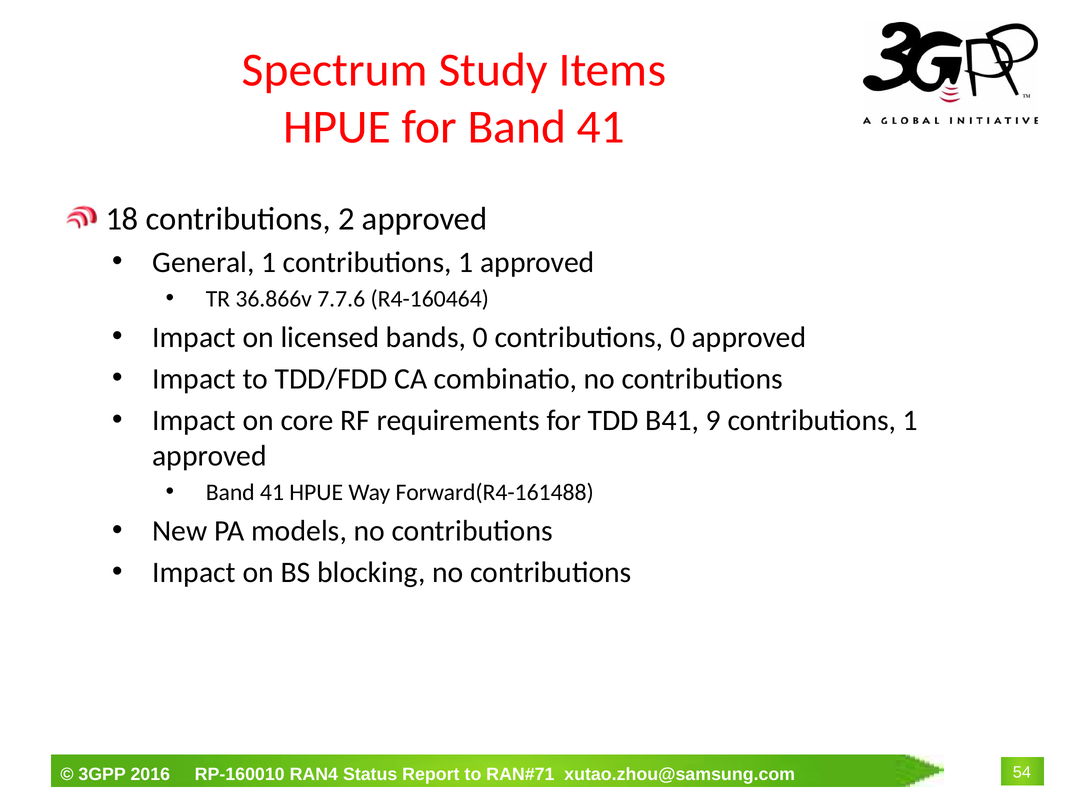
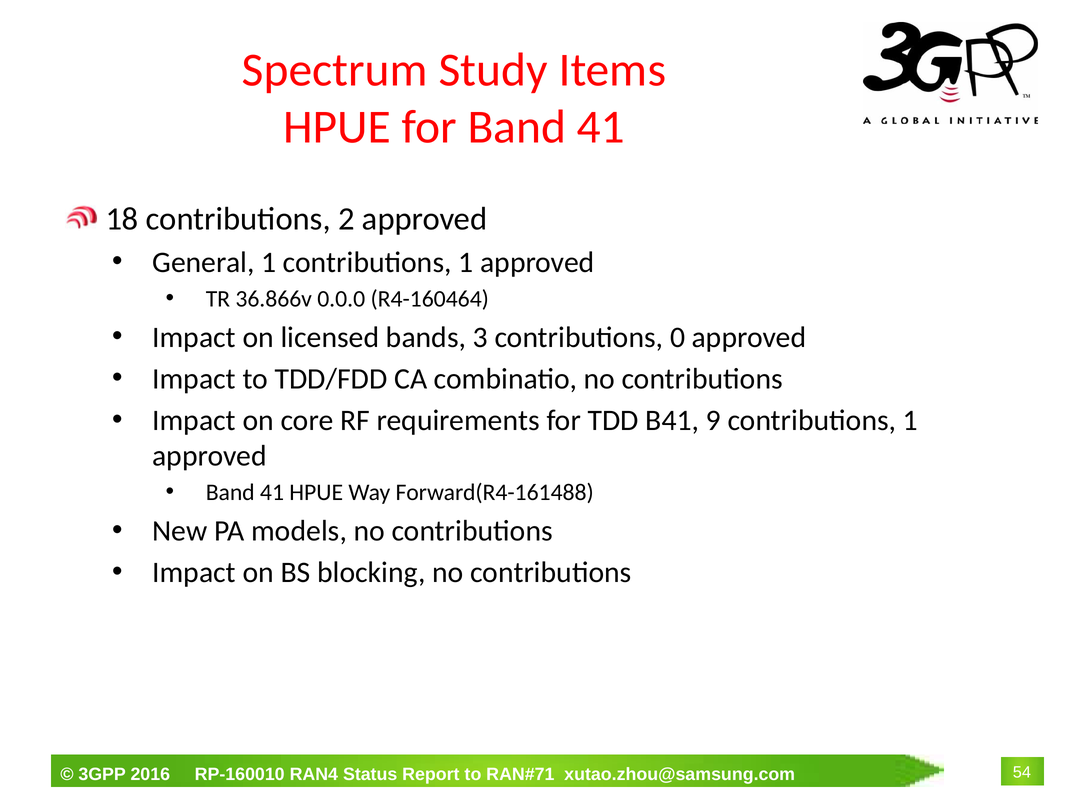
7.7.6: 7.7.6 -> 0.0.0
bands 0: 0 -> 3
